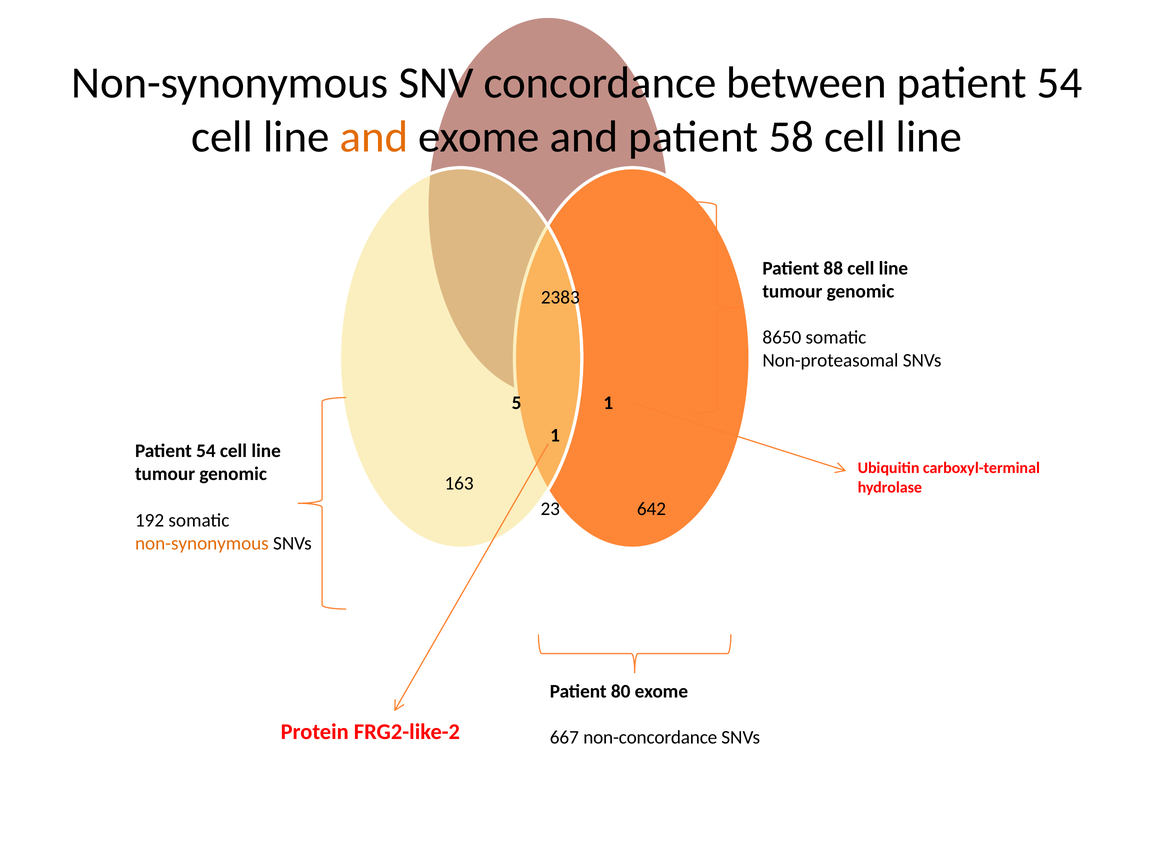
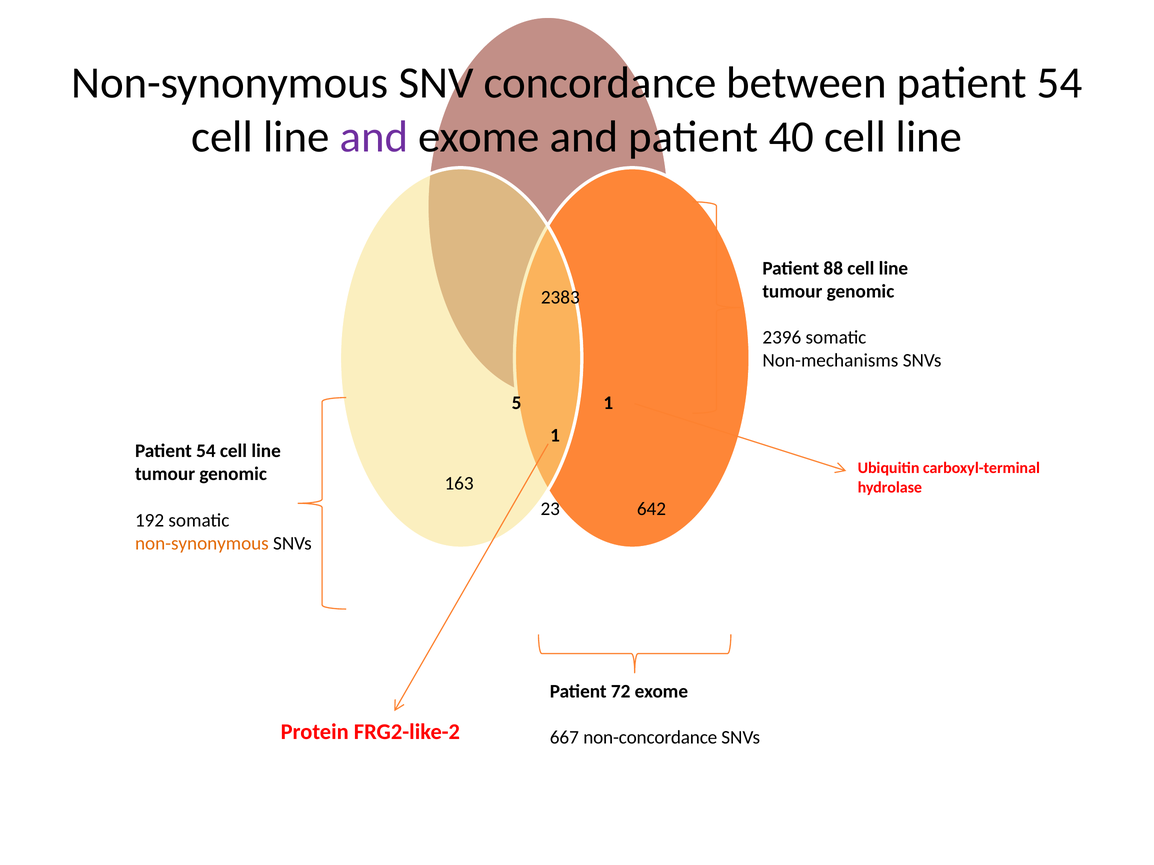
and at (374, 137) colour: orange -> purple
58: 58 -> 40
8650: 8650 -> 2396
Non-proteasomal: Non-proteasomal -> Non-mechanisms
80: 80 -> 72
